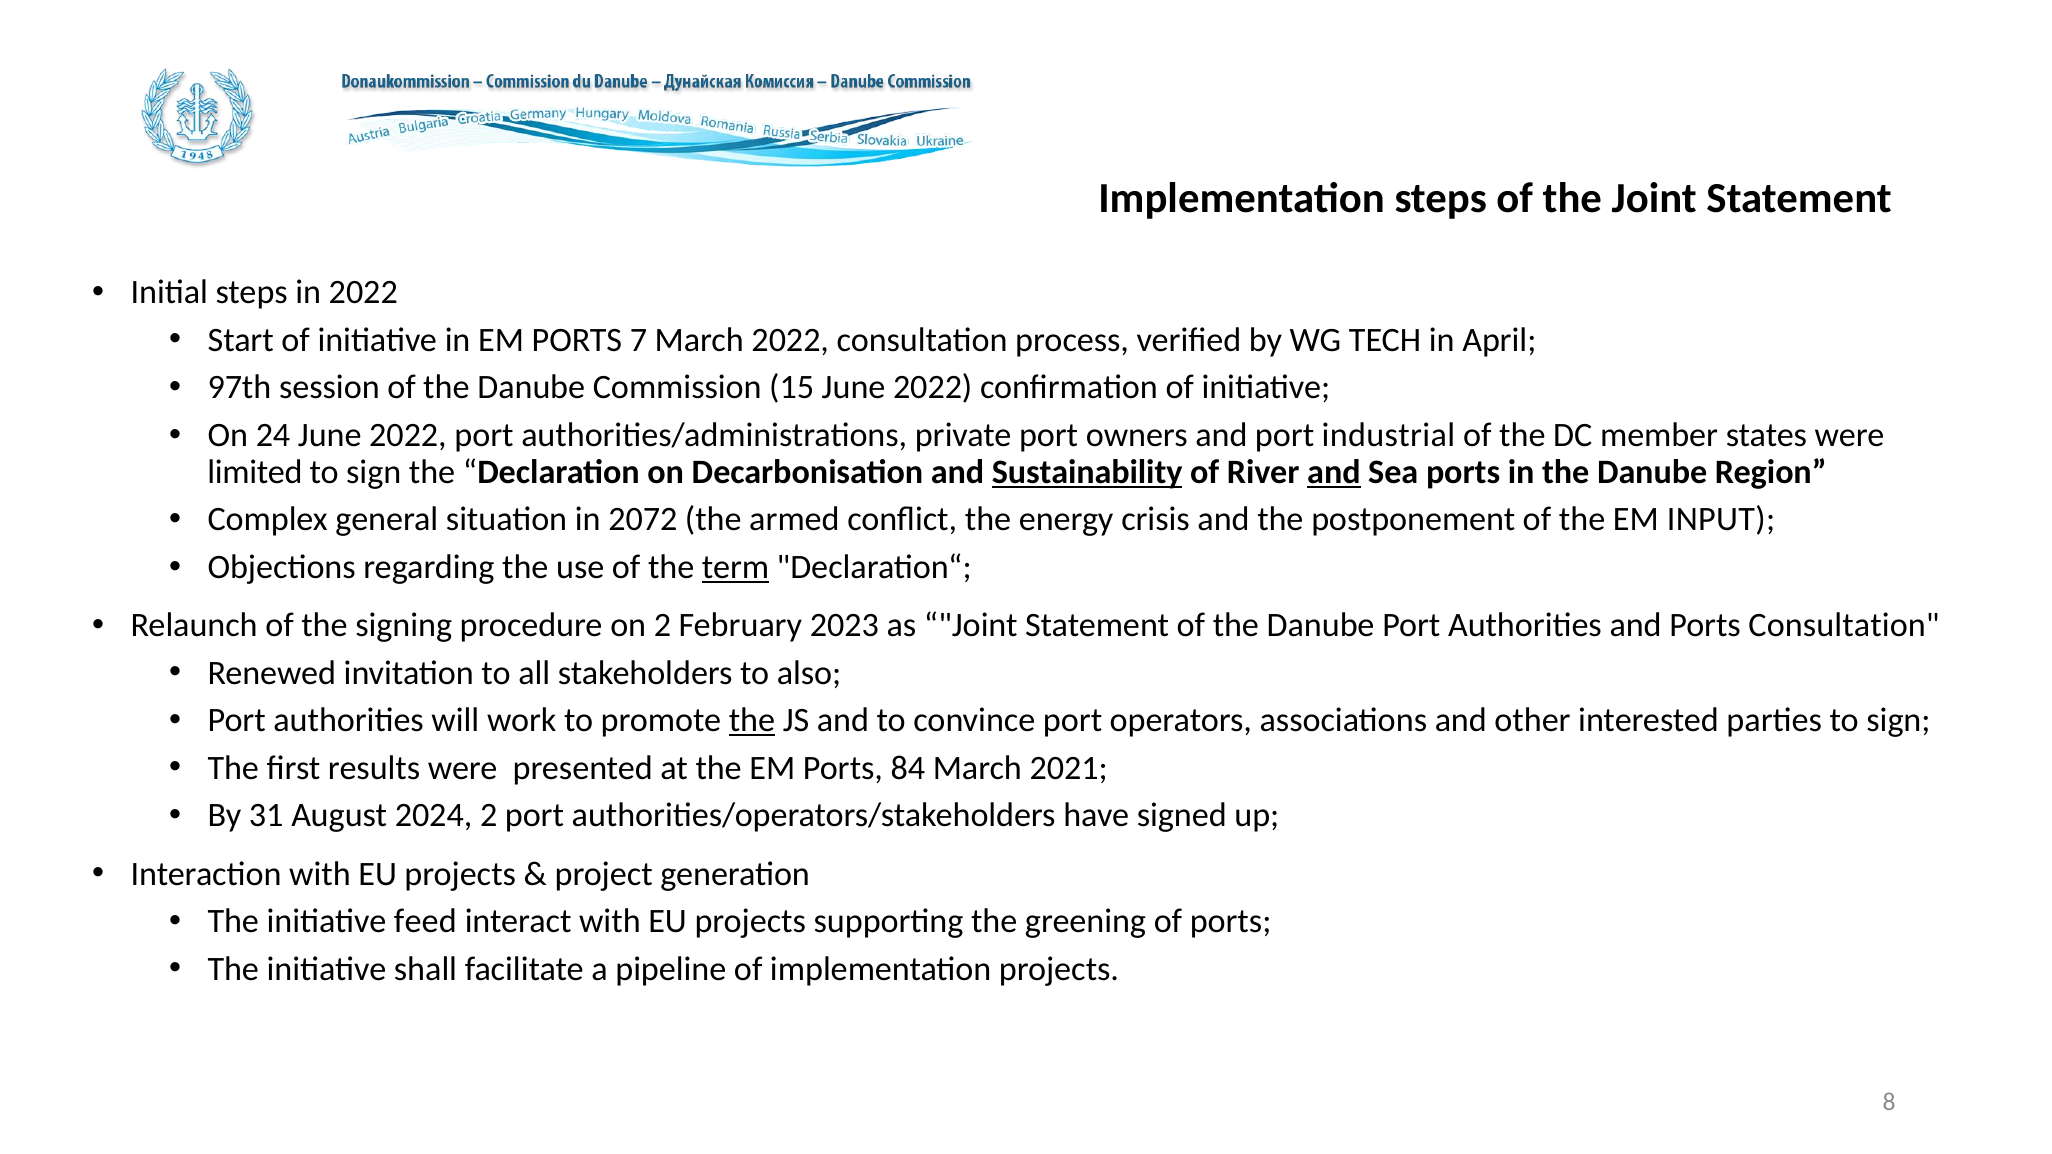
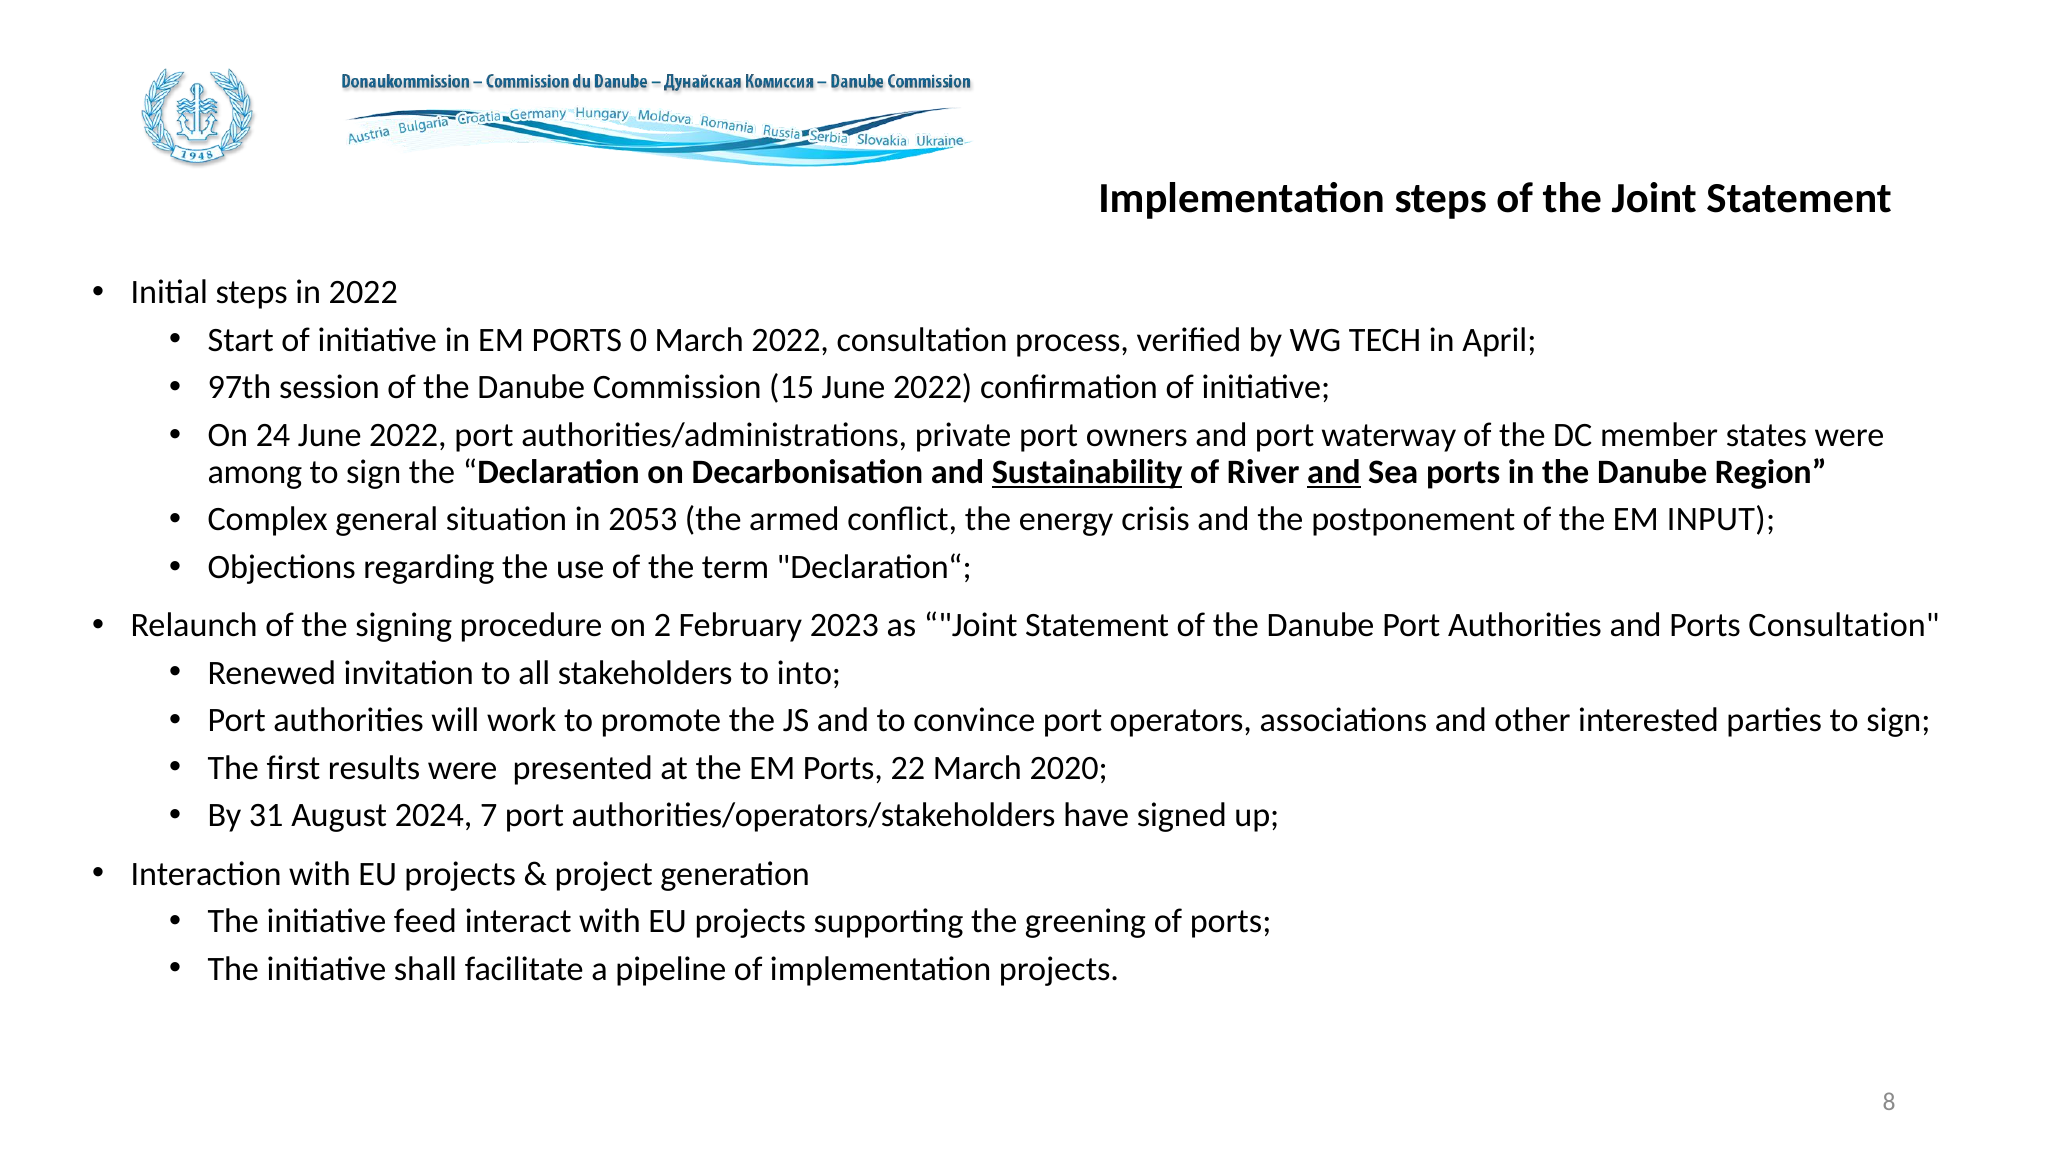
7: 7 -> 0
industrial: industrial -> waterway
limited: limited -> among
2072: 2072 -> 2053
term underline: present -> none
also: also -> into
the at (752, 721) underline: present -> none
84: 84 -> 22
2021: 2021 -> 2020
2024 2: 2 -> 7
